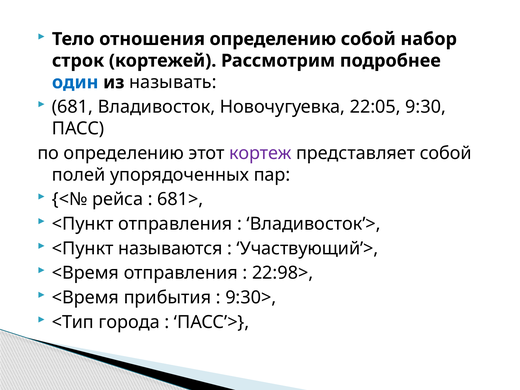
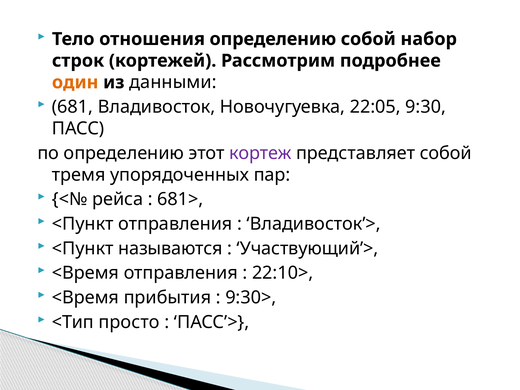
один colour: blue -> orange
называть: называть -> данными
полей: полей -> тремя
22:98>: 22:98> -> 22:10>
города: города -> просто
